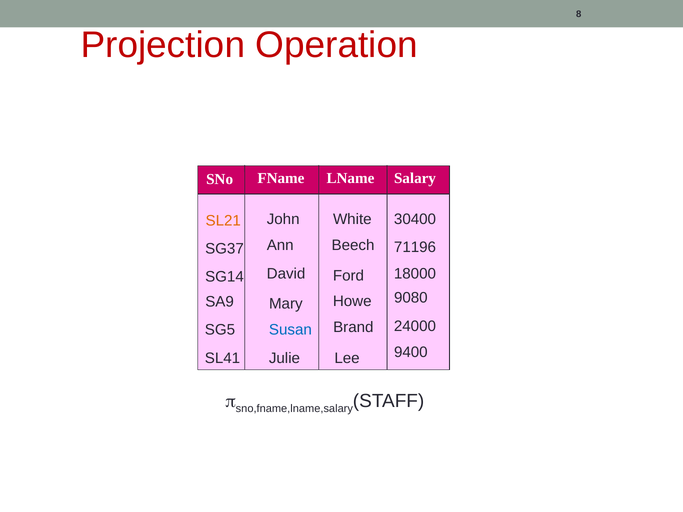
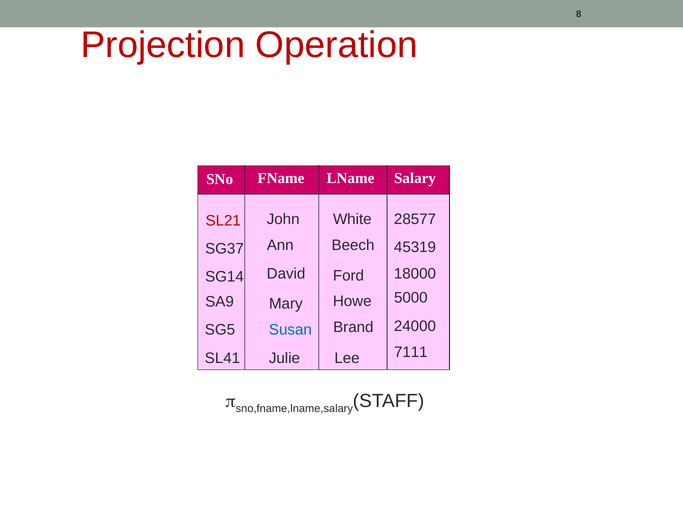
30400: 30400 -> 28577
SL21 colour: orange -> red
71196: 71196 -> 45319
9080: 9080 -> 5000
9400: 9400 -> 7111
